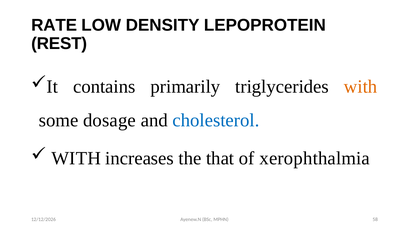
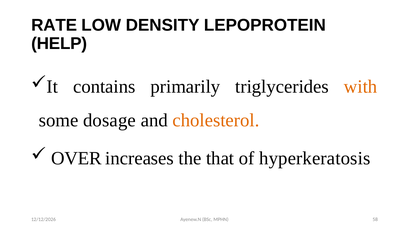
REST: REST -> HELP
cholesterol colour: blue -> orange
WITH at (76, 158): WITH -> OVER
xerophthalmia: xerophthalmia -> hyperkeratosis
